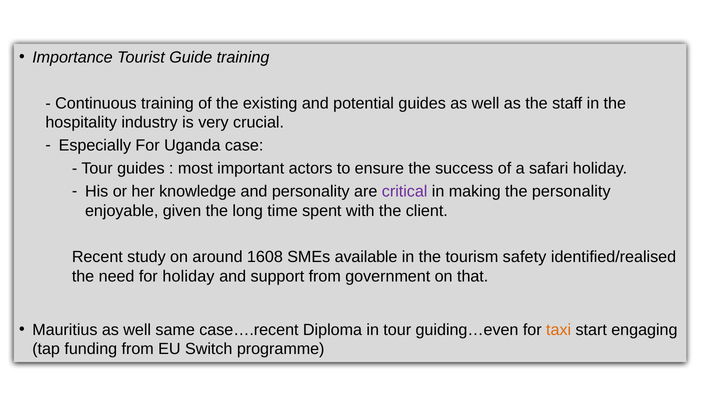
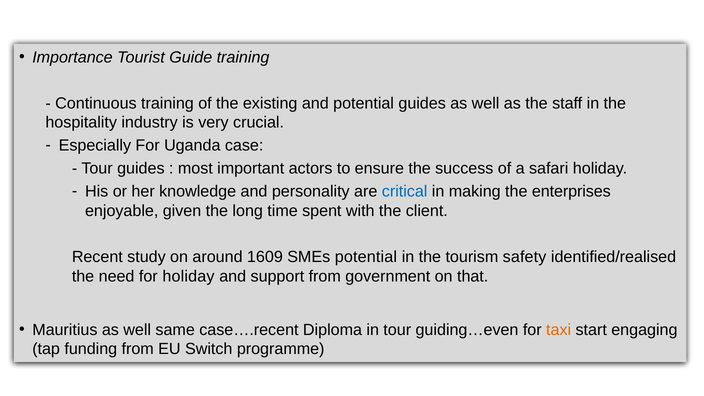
critical colour: purple -> blue
the personality: personality -> enterprises
1608: 1608 -> 1609
SMEs available: available -> potential
